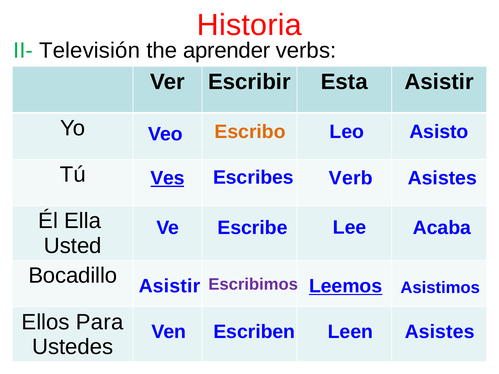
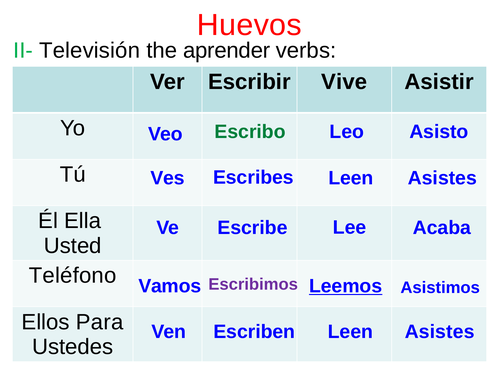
Historia: Historia -> Huevos
Esta: Esta -> Vive
Escribo colour: orange -> green
Ves underline: present -> none
Verb at (351, 178): Verb -> Leen
Bocadillo: Bocadillo -> Teléfono
Asistir at (170, 286): Asistir -> Vamos
